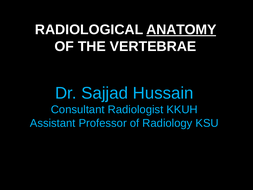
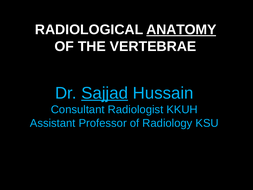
Sajjad underline: none -> present
